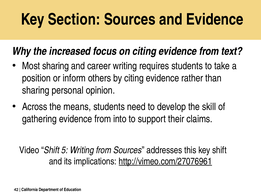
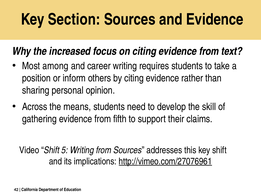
Most sharing: sharing -> among
into: into -> fifth
